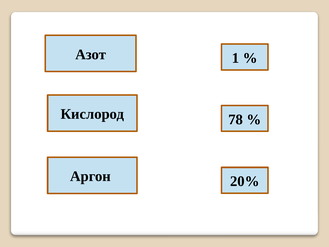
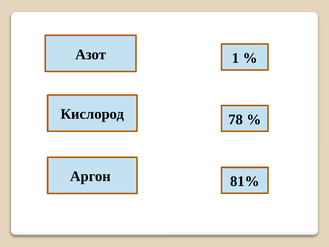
20%: 20% -> 81%
